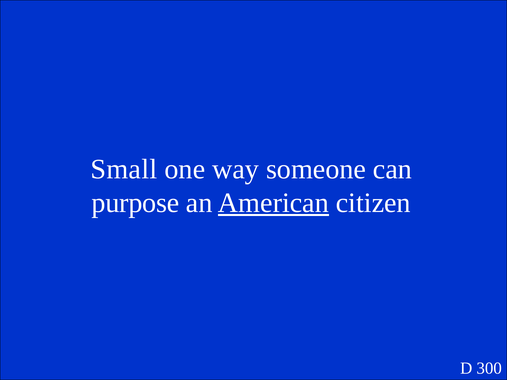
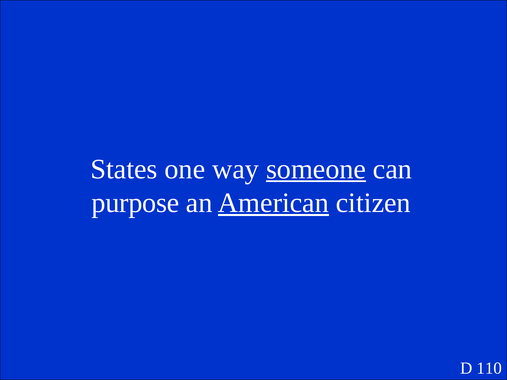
Small: Small -> States
someone underline: none -> present
300: 300 -> 110
